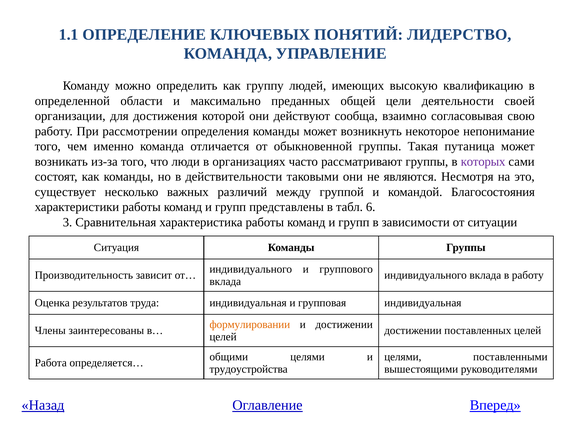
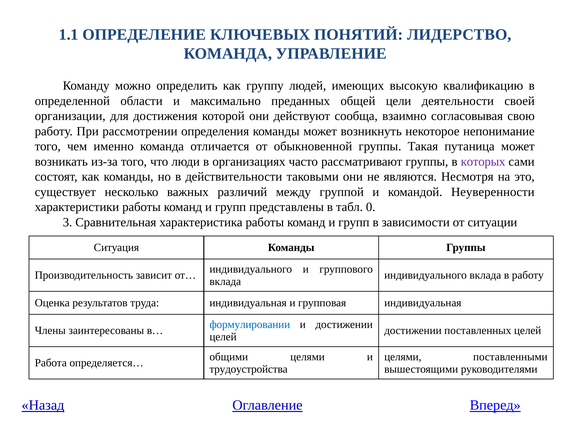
Благосостояния: Благосостояния -> Неуверенности
6: 6 -> 0
формулировании colour: orange -> blue
